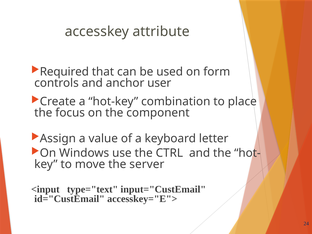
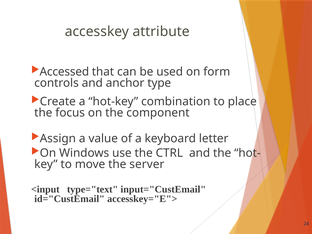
Required: Required -> Accessed
user: user -> type
